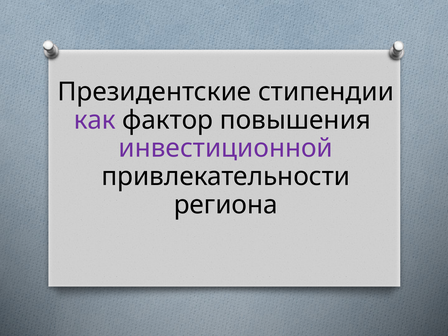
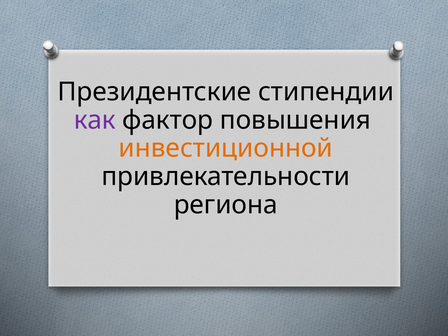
инвестиционной colour: purple -> orange
